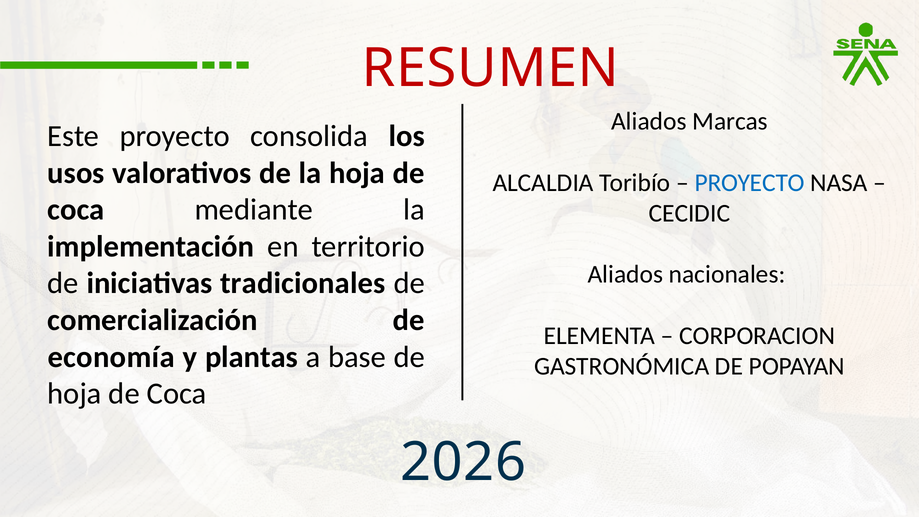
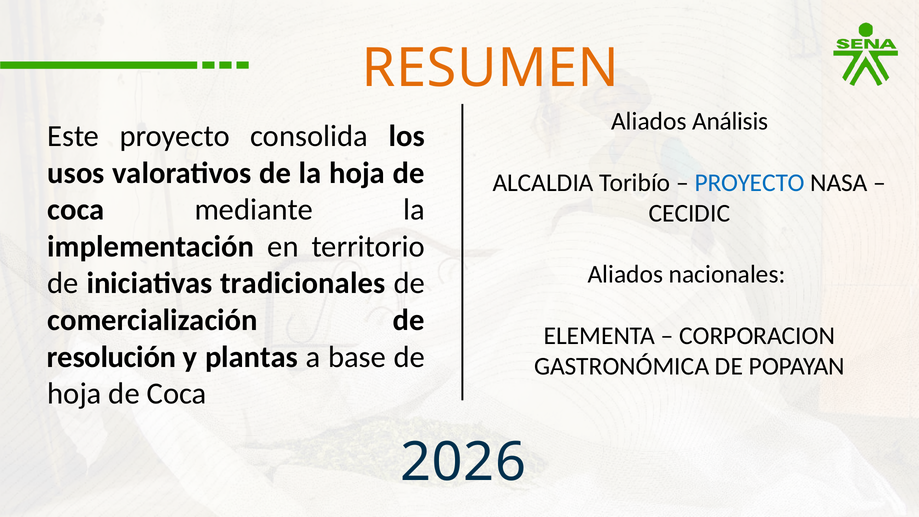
RESUMEN colour: red -> orange
Marcas: Marcas -> Análisis
economía: economía -> resolución
